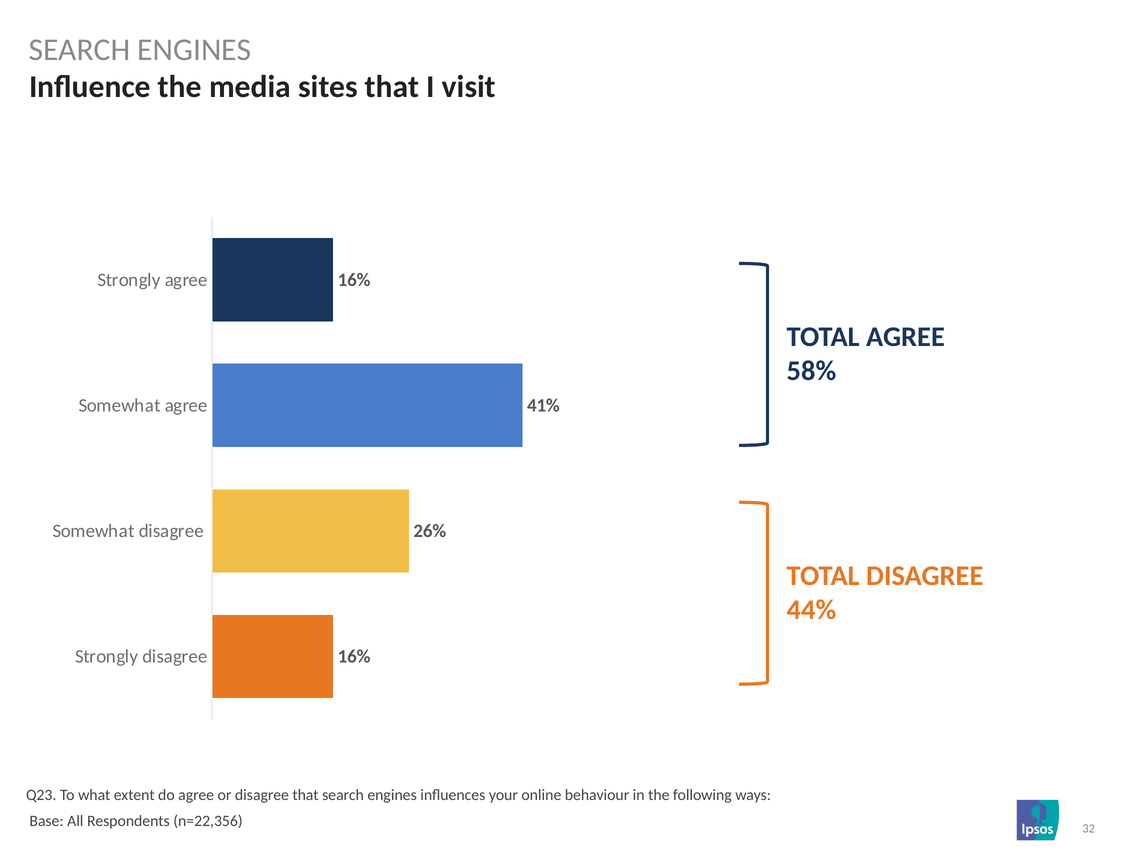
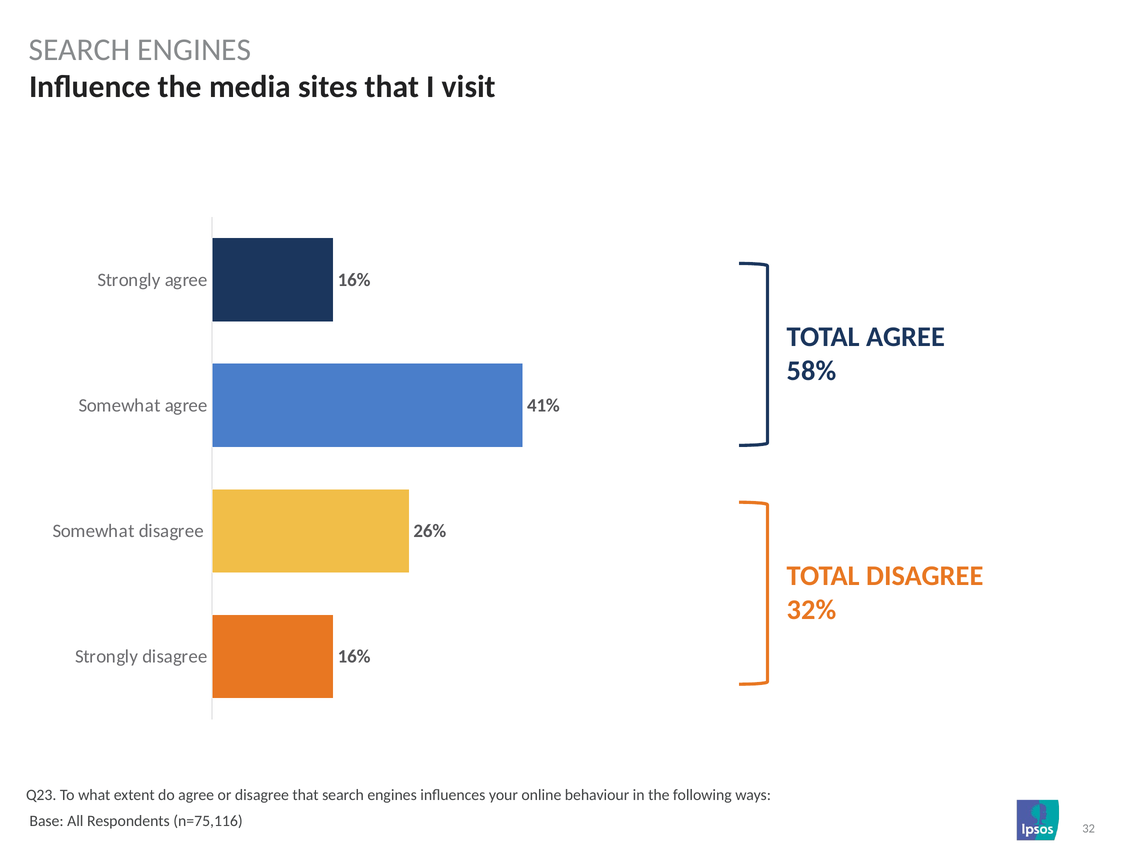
44%: 44% -> 32%
n=22,356: n=22,356 -> n=75,116
